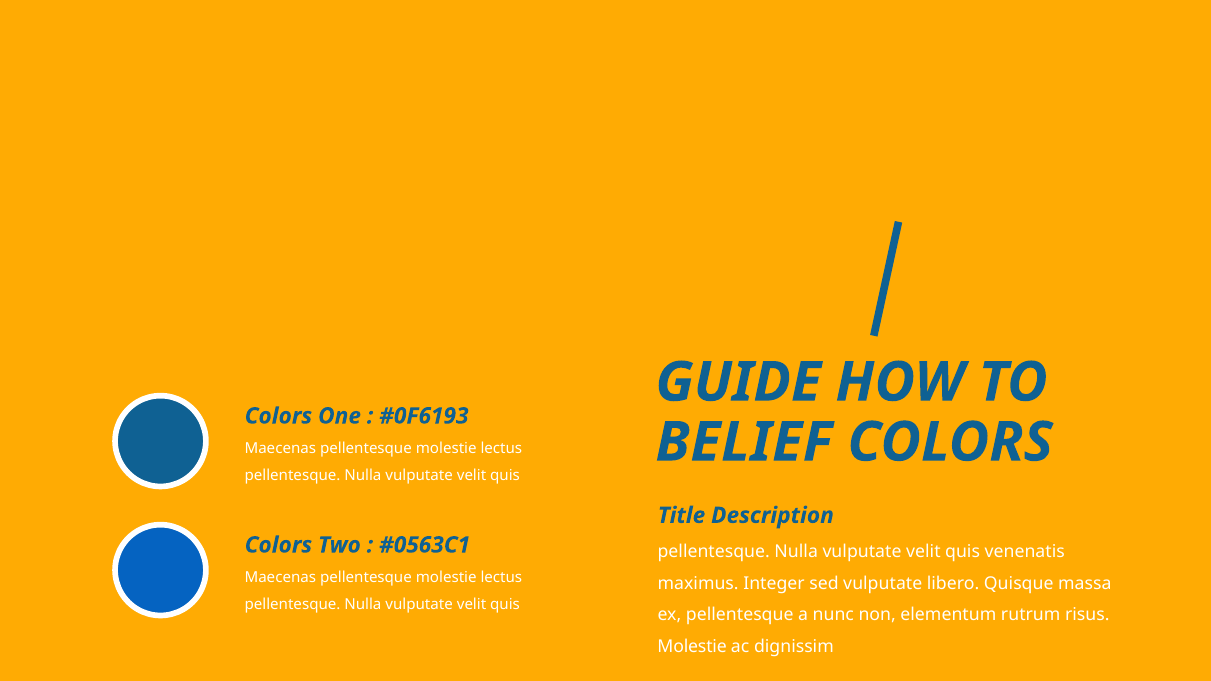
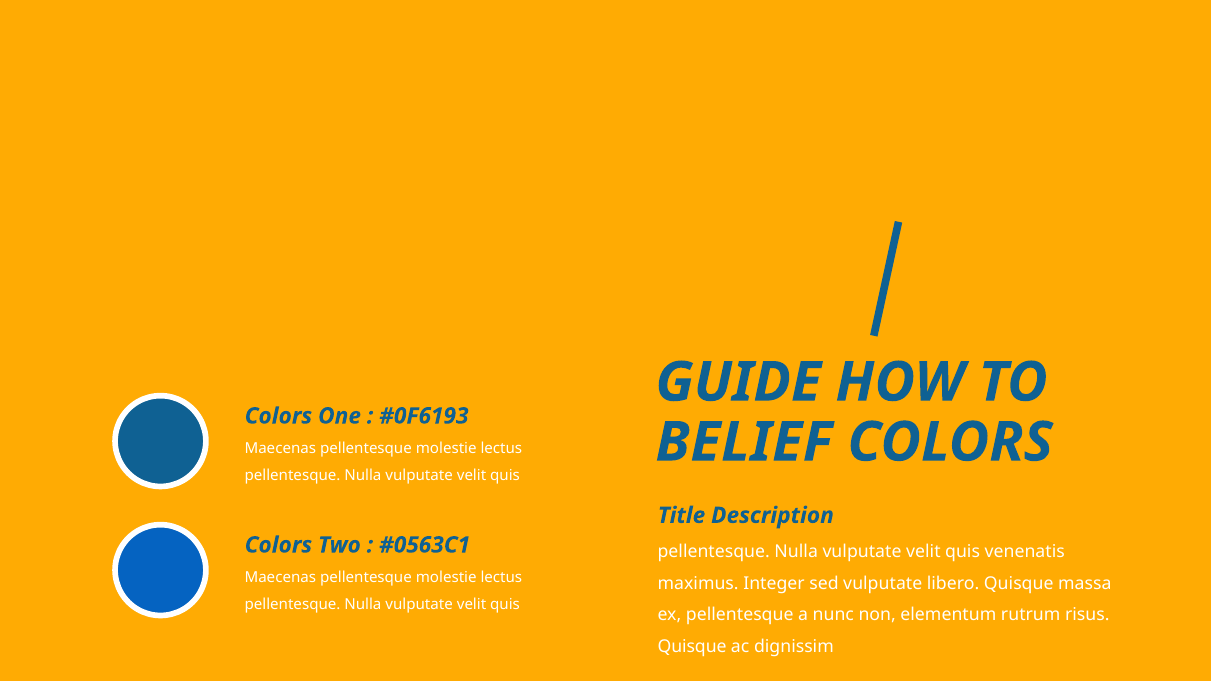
Molestie at (692, 647): Molestie -> Quisque
